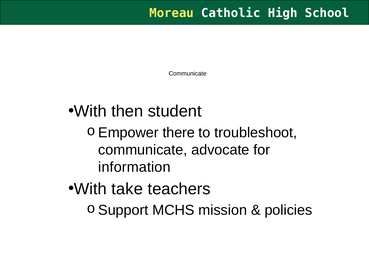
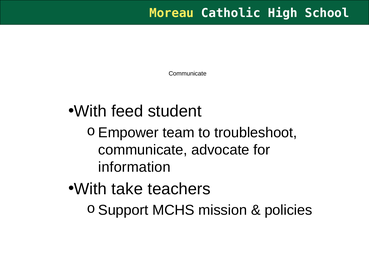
then: then -> feed
there: there -> team
